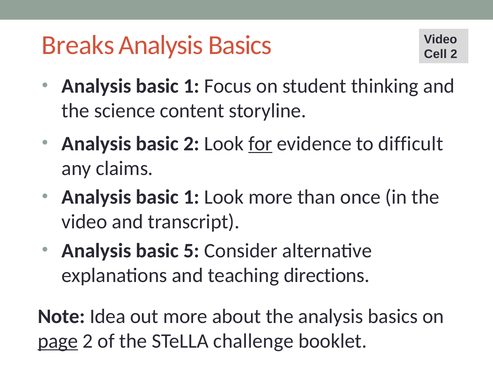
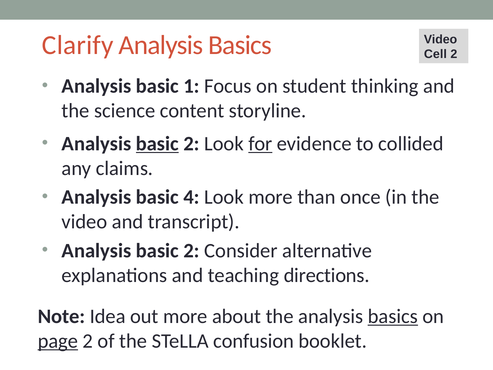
Breaks: Breaks -> Clarify
basic at (157, 144) underline: none -> present
difficult: difficult -> collided
1 at (191, 197): 1 -> 4
5 at (191, 250): 5 -> 2
basics at (393, 316) underline: none -> present
challenge: challenge -> confusion
